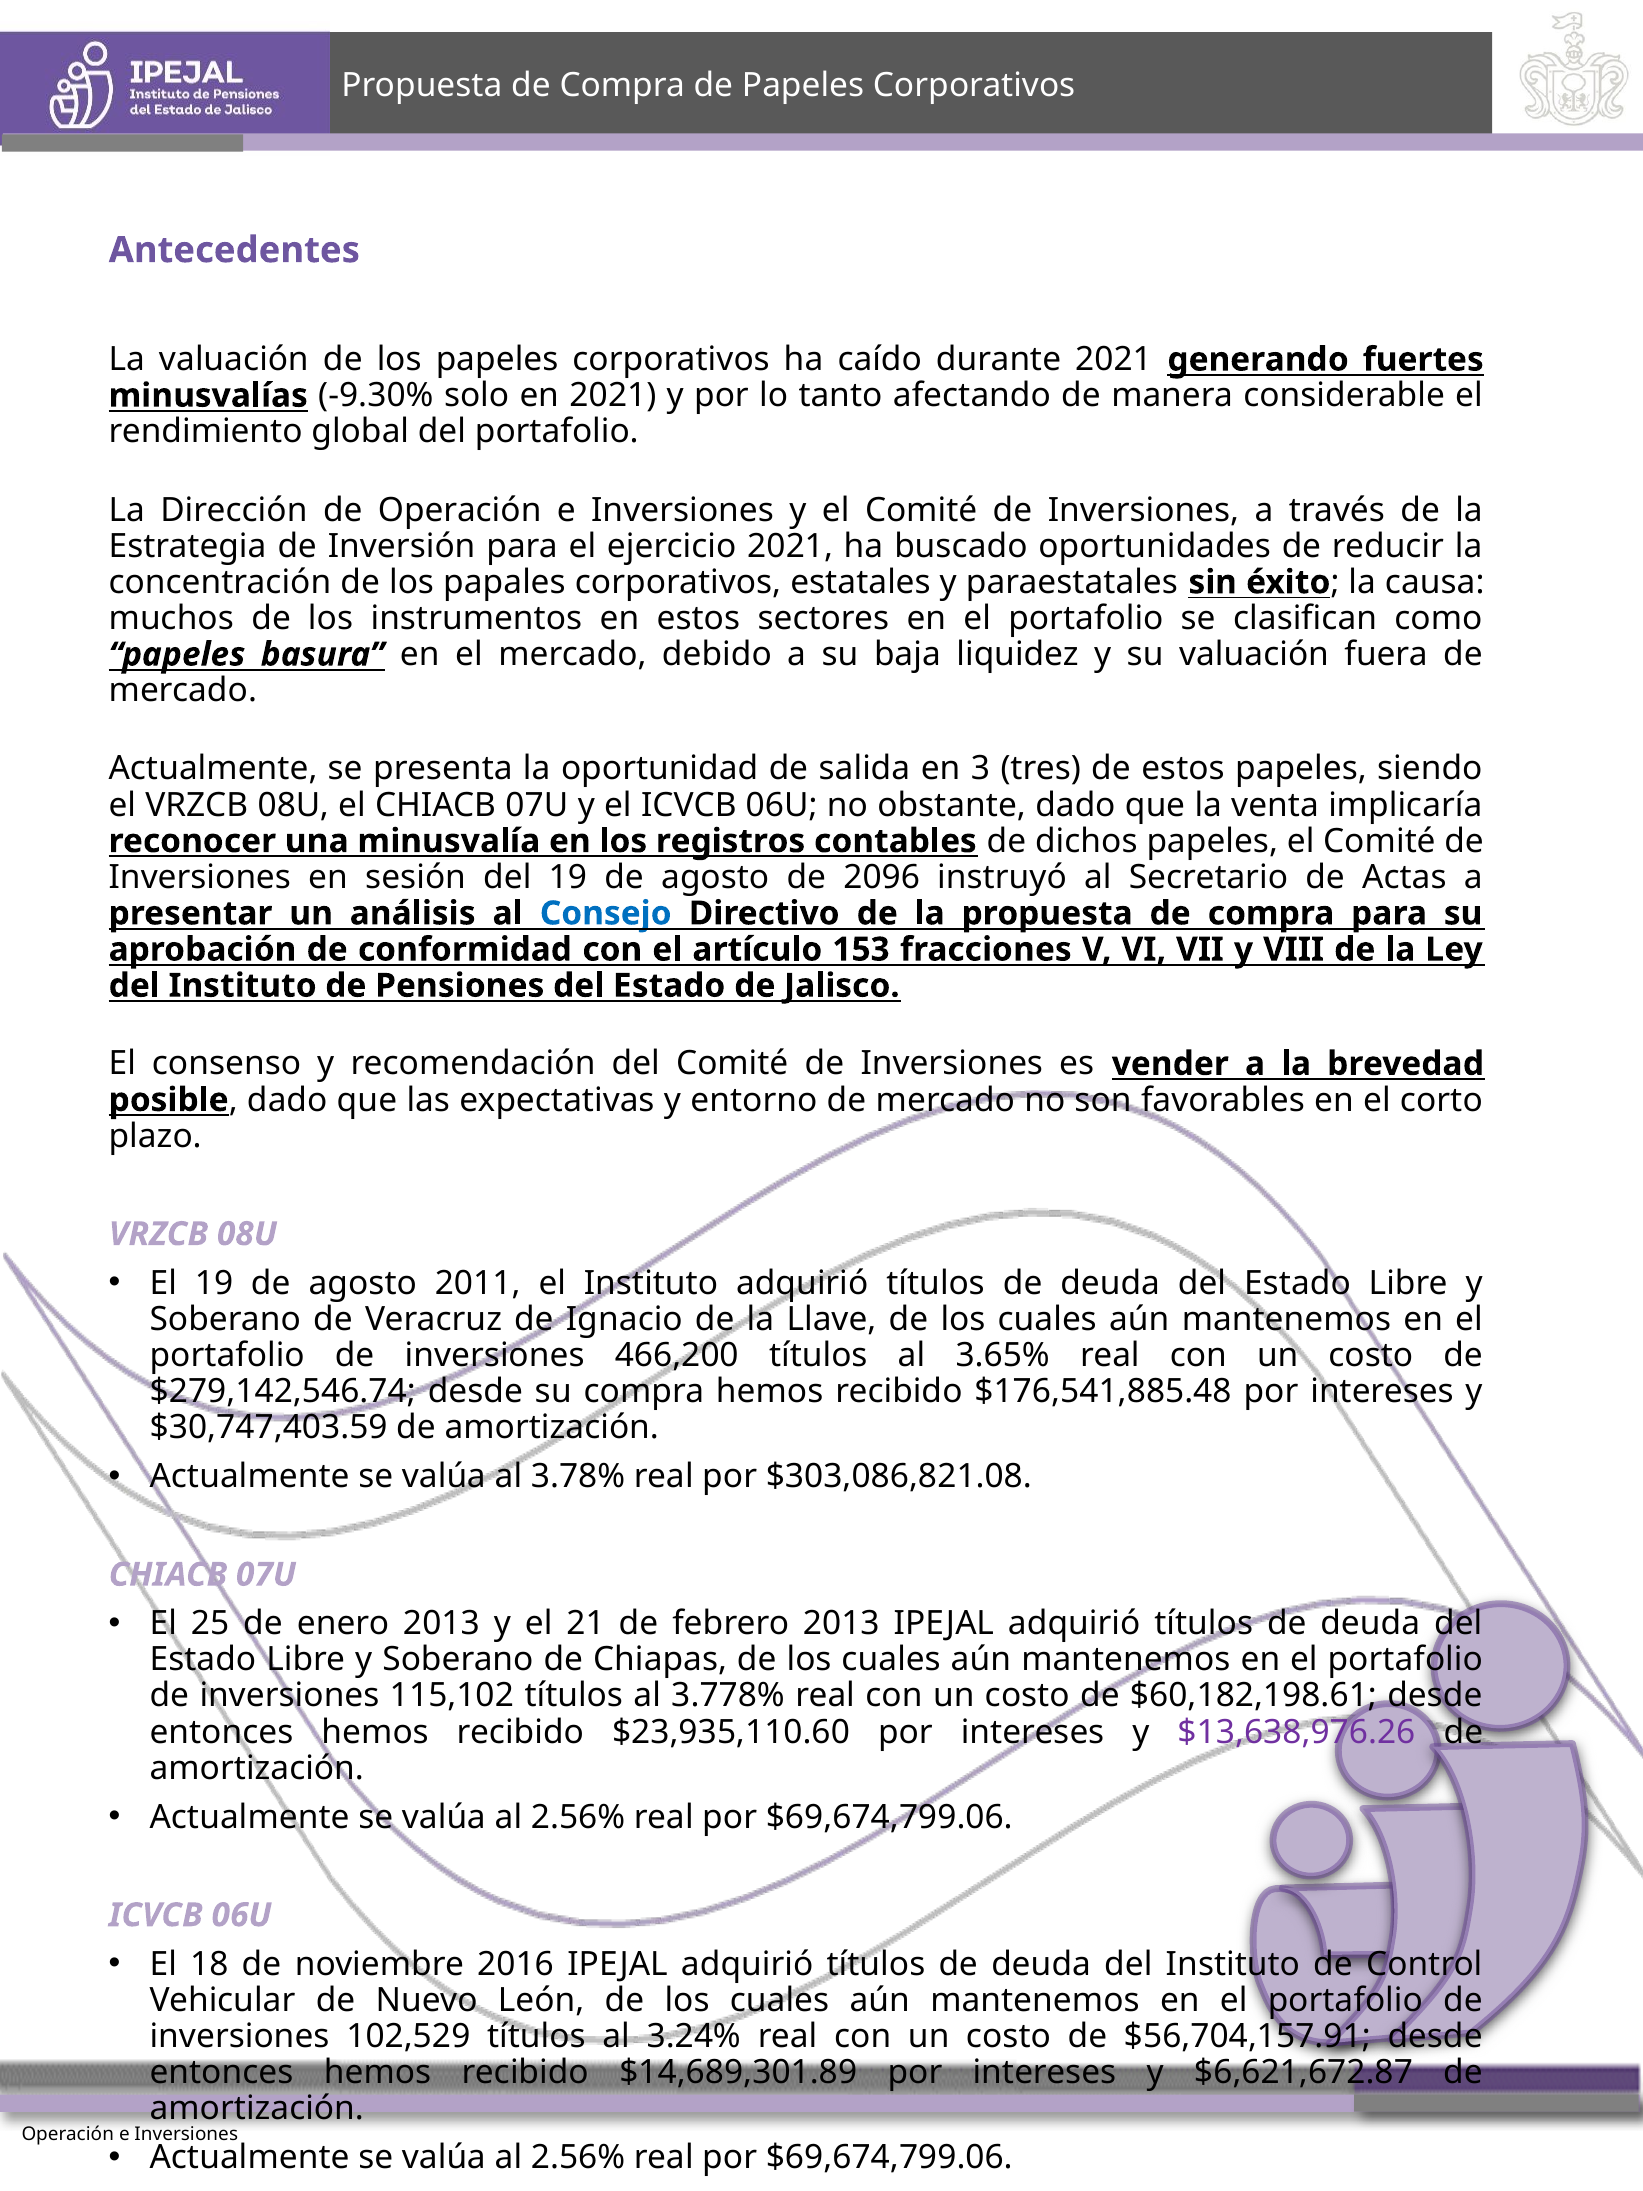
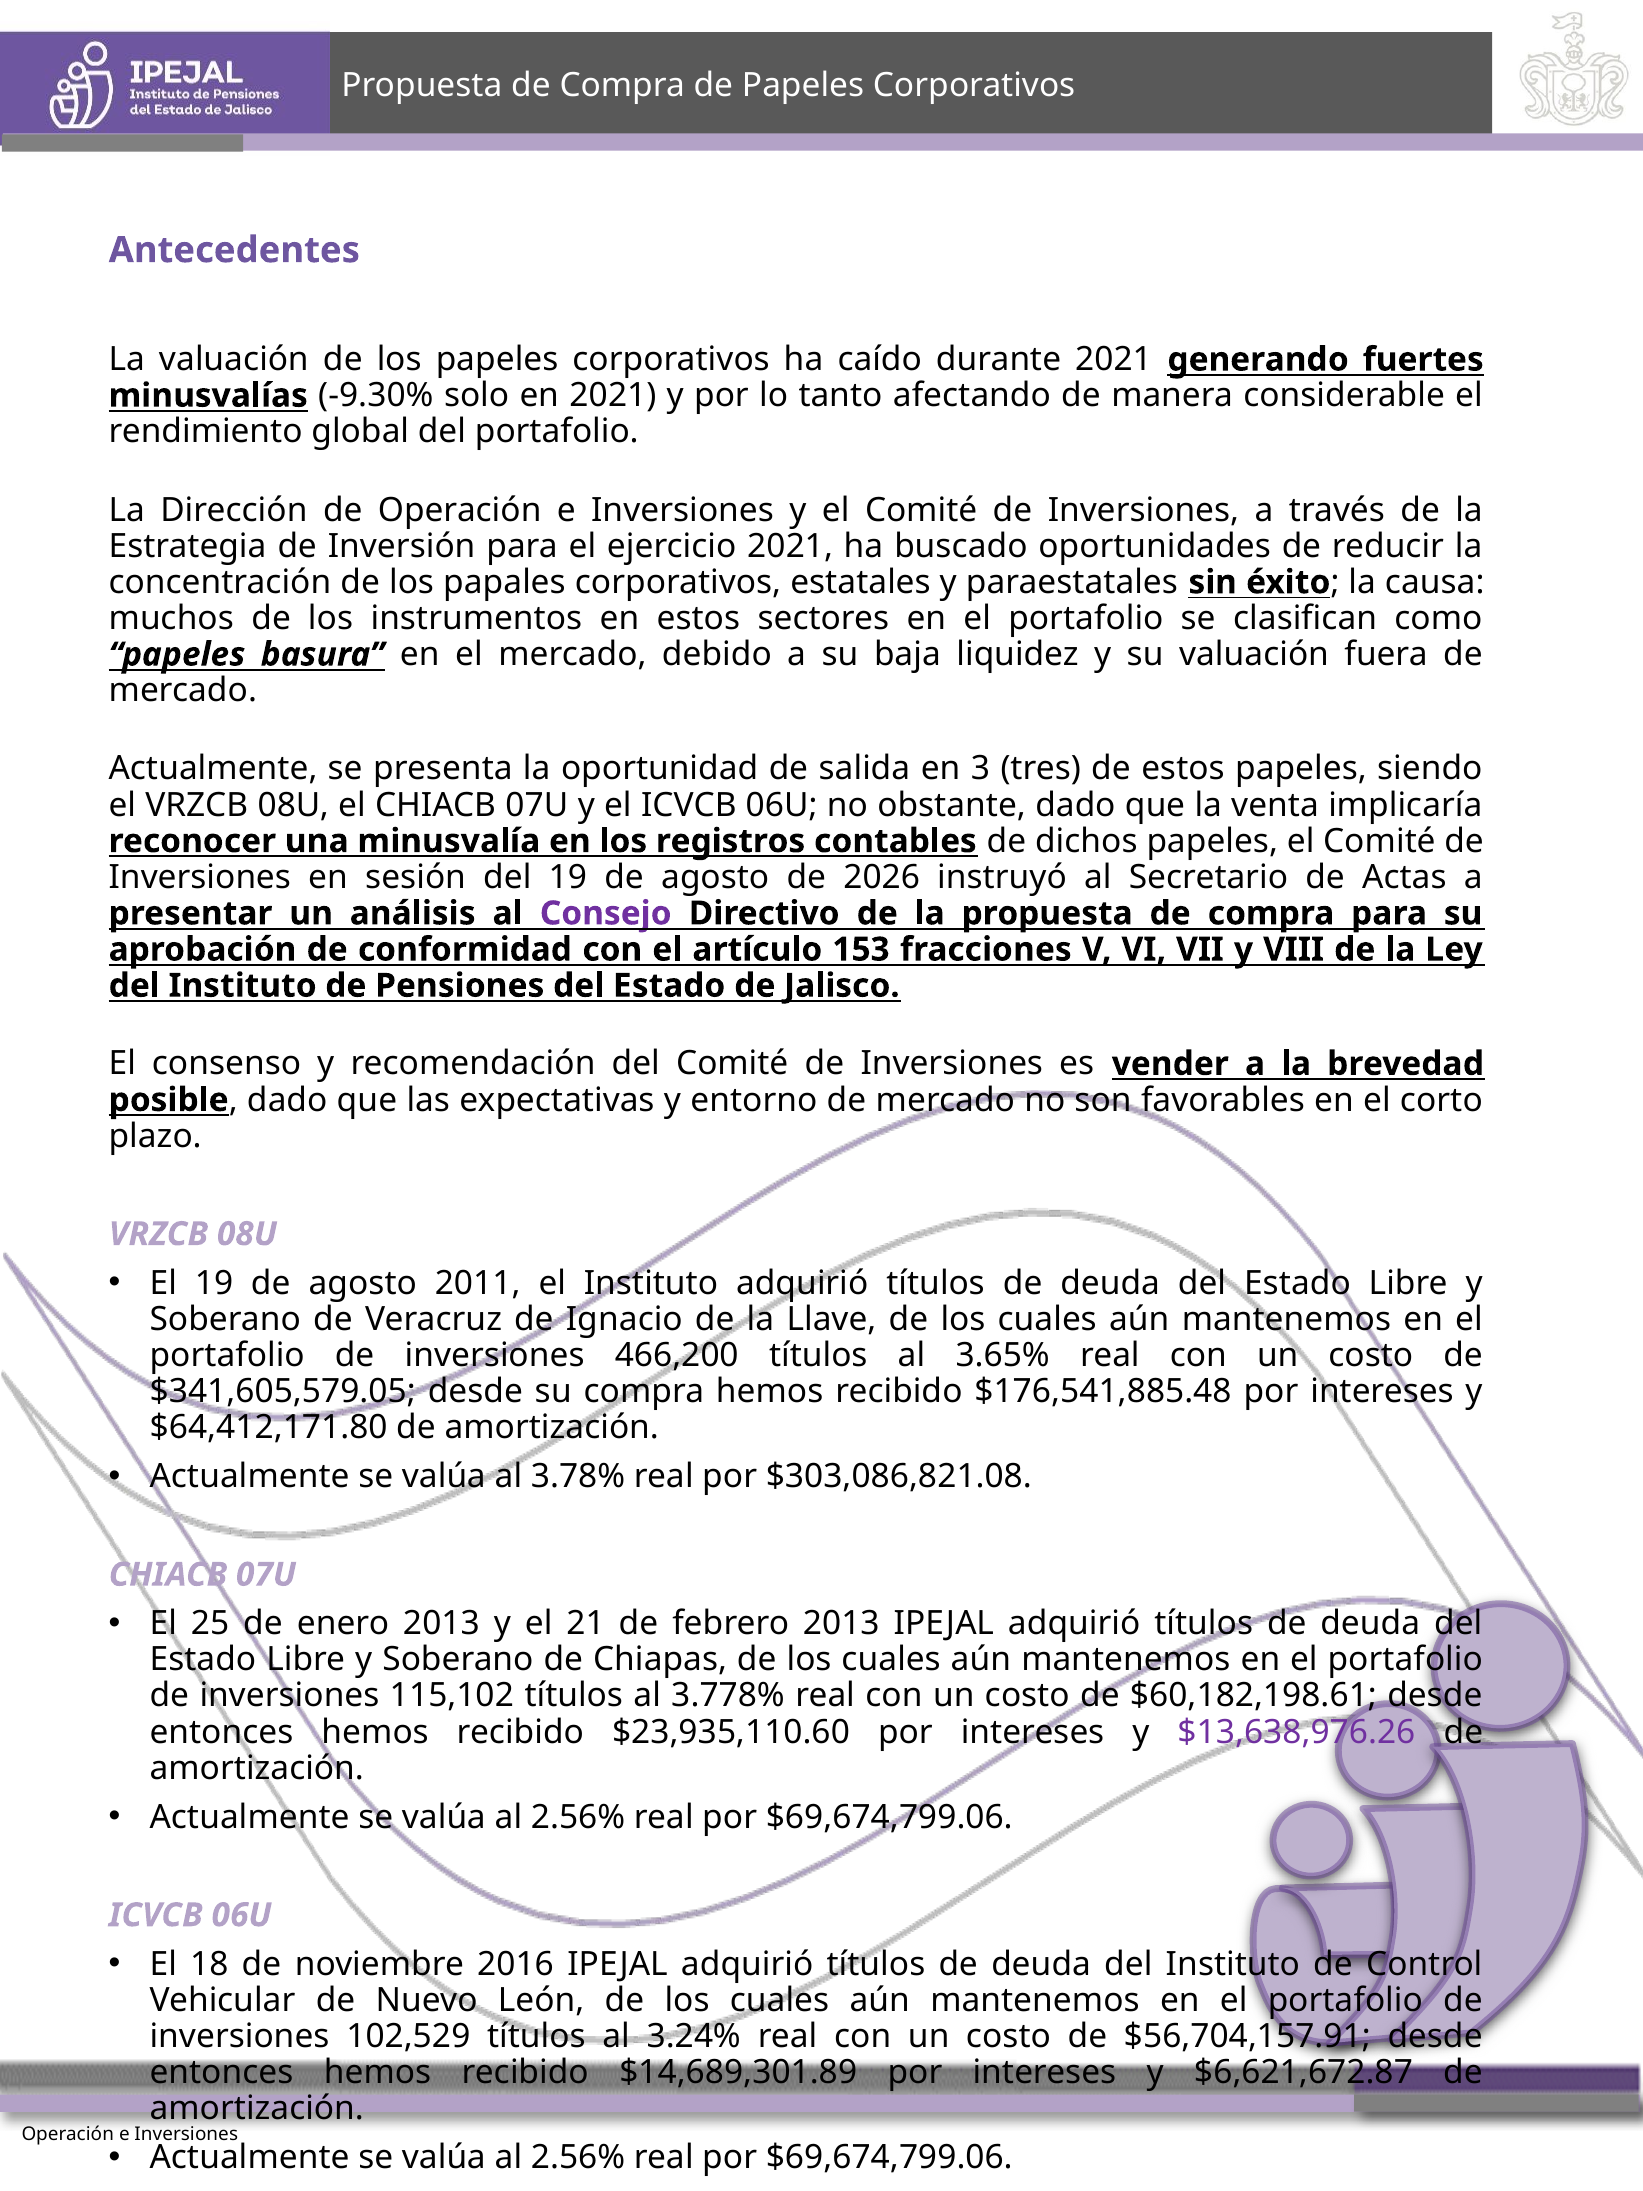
2096: 2096 -> 2026
Consejo colour: blue -> purple
$279,142,546.74: $279,142,546.74 -> $341,605,579.05
$30,747,403.59: $30,747,403.59 -> $64,412,171.80
